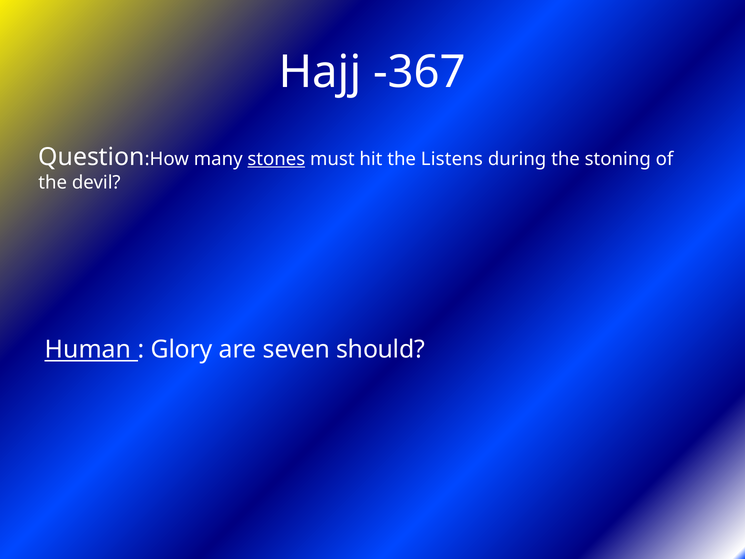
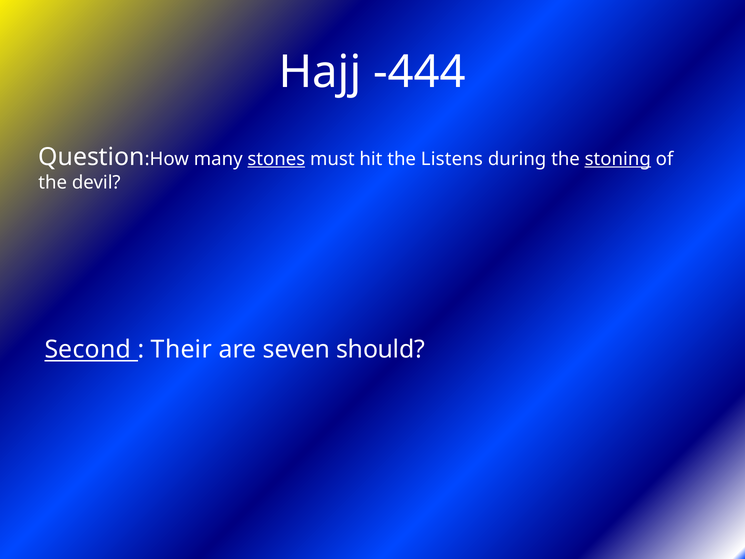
-367: -367 -> -444
stoning underline: none -> present
Human: Human -> Second
Glory: Glory -> Their
